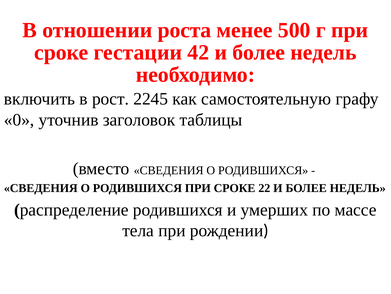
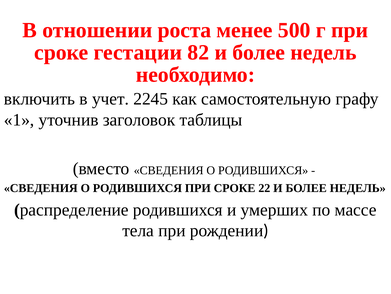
42: 42 -> 82
рост: рост -> учет
0: 0 -> 1
